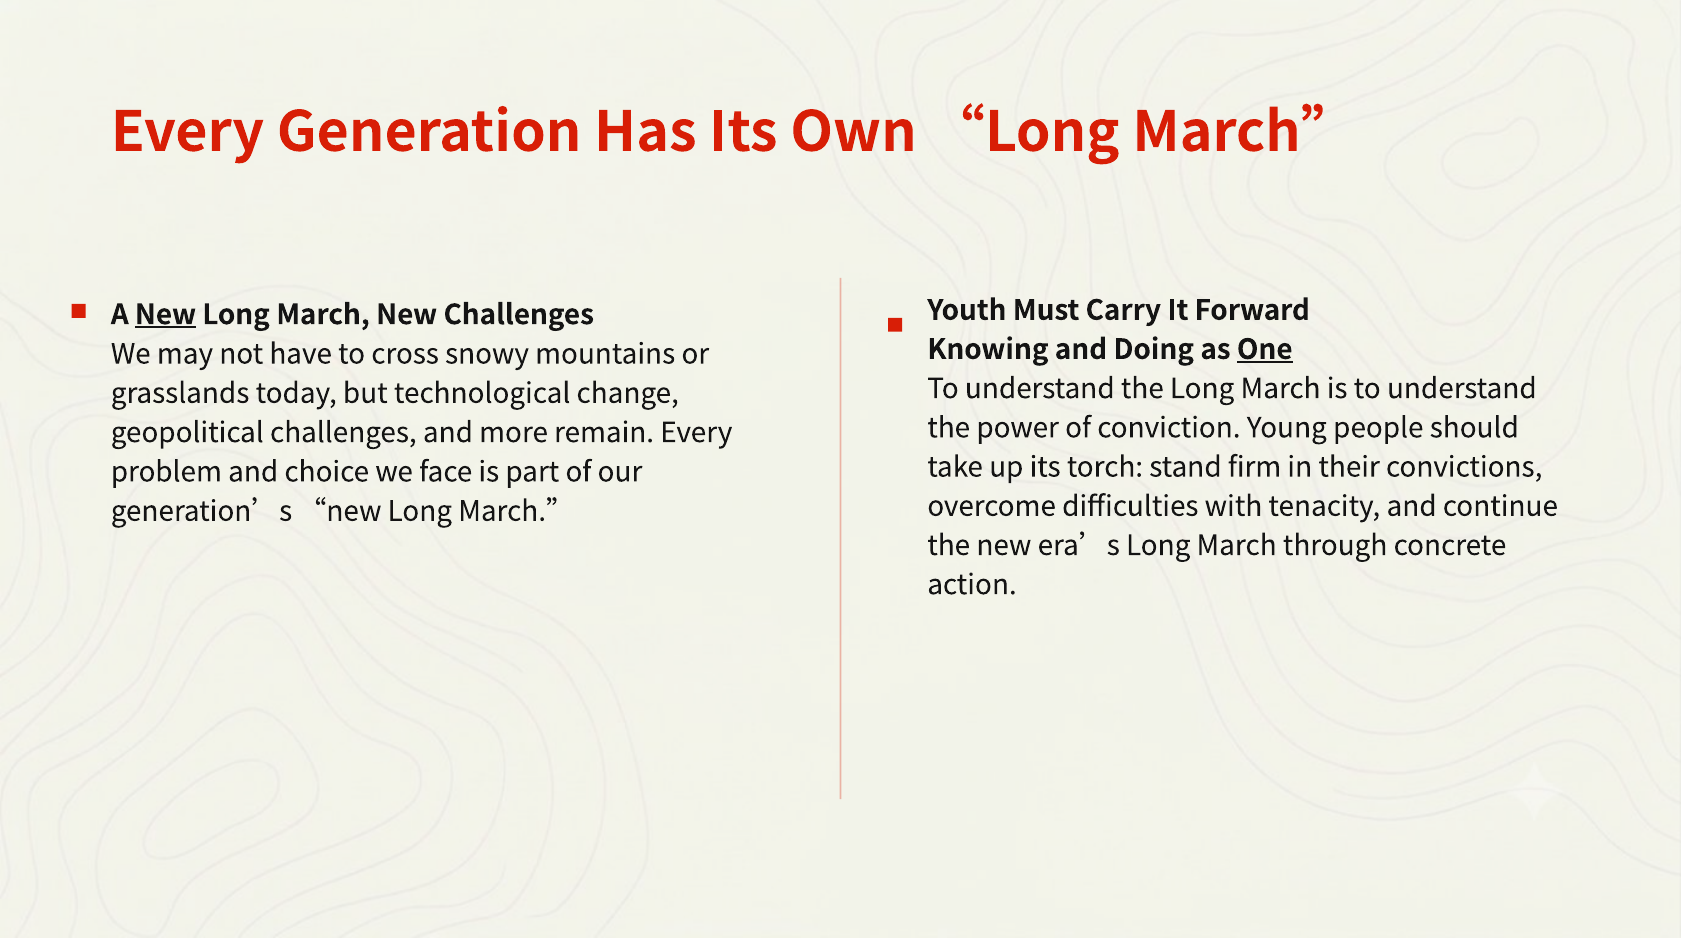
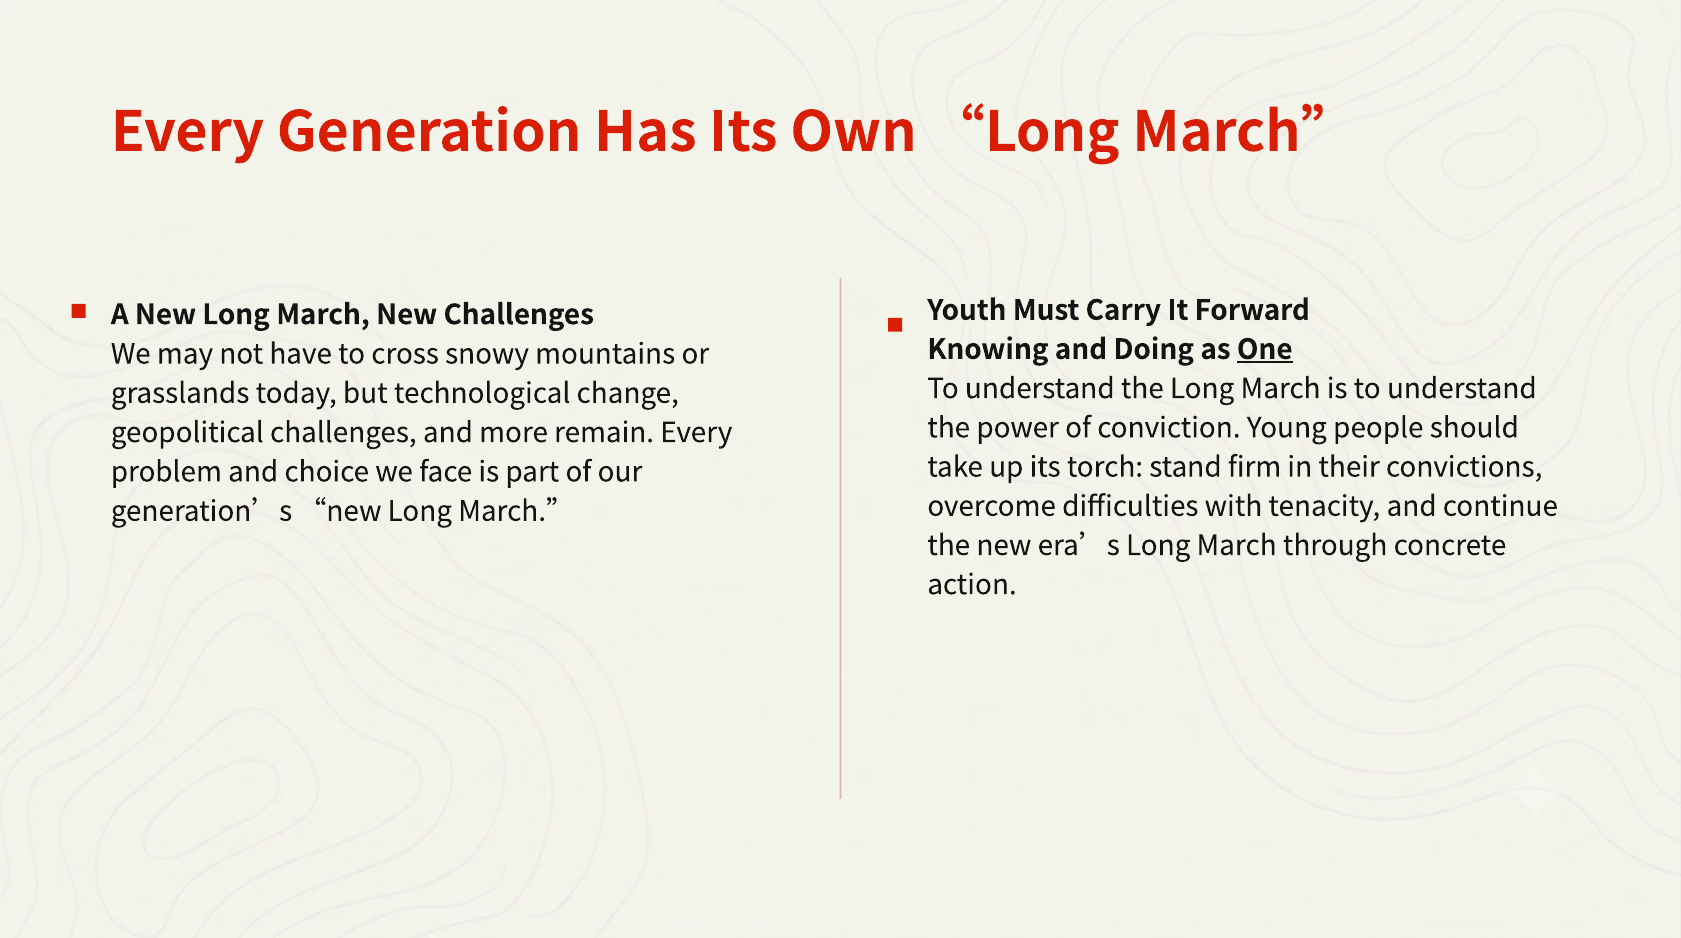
New at (166, 315) underline: present -> none
